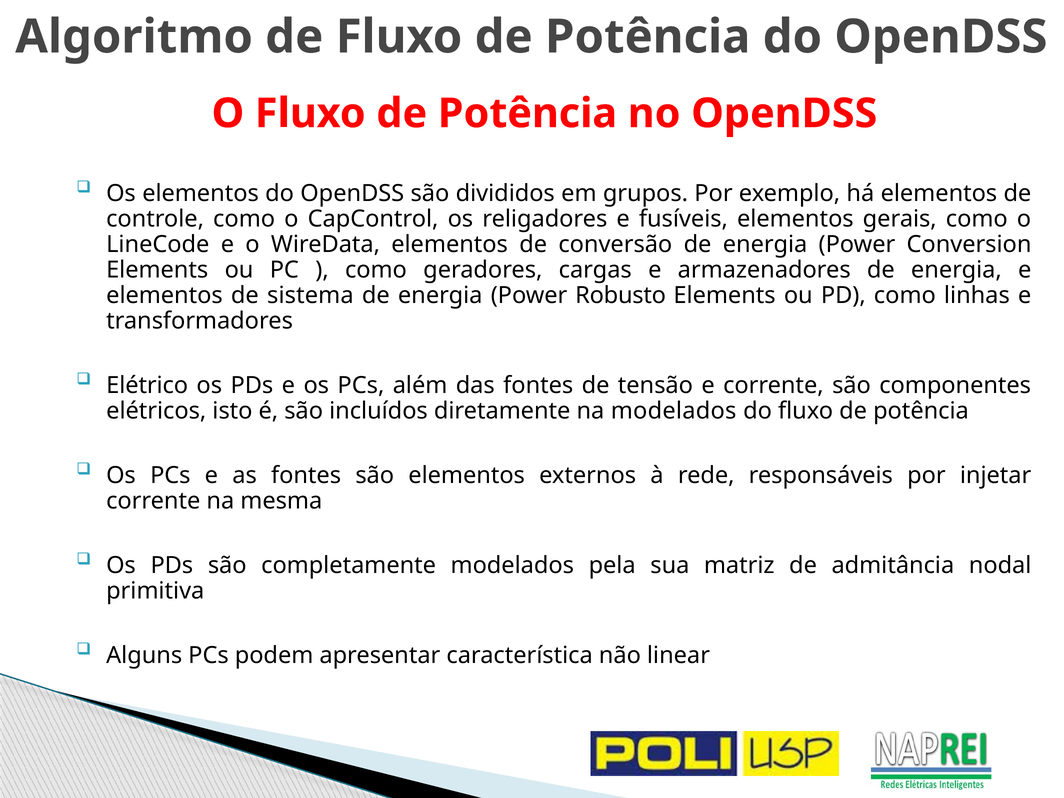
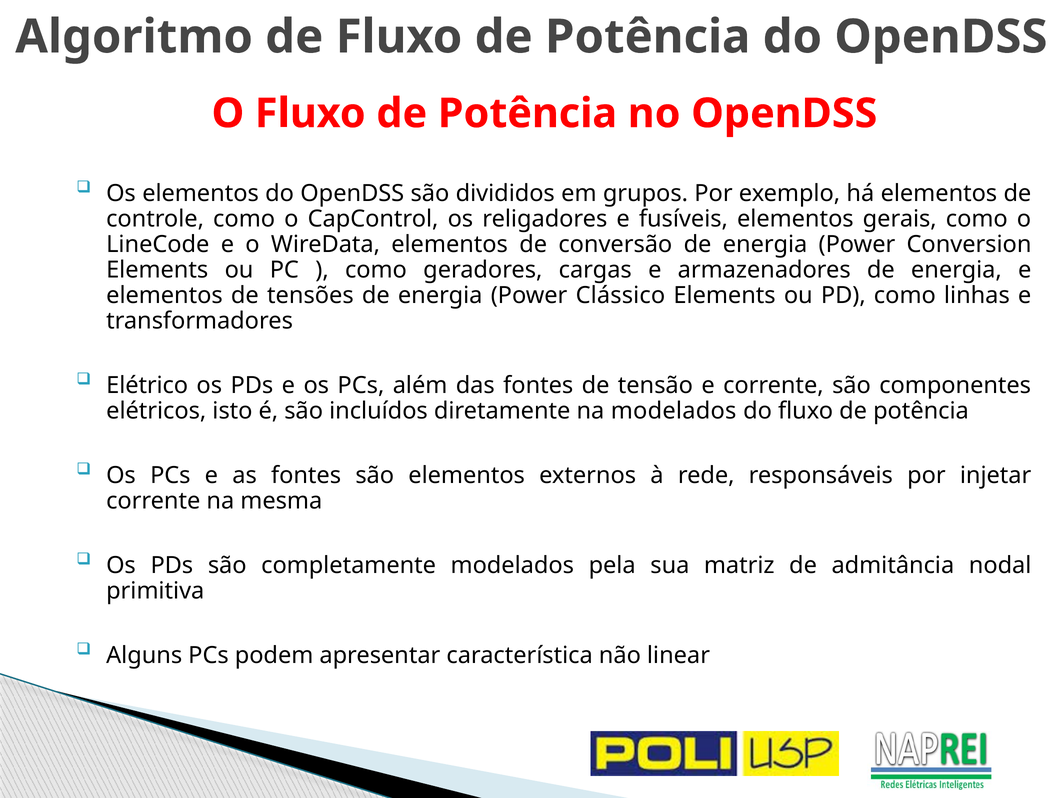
sistema: sistema -> tensões
Robusto: Robusto -> Clássico
